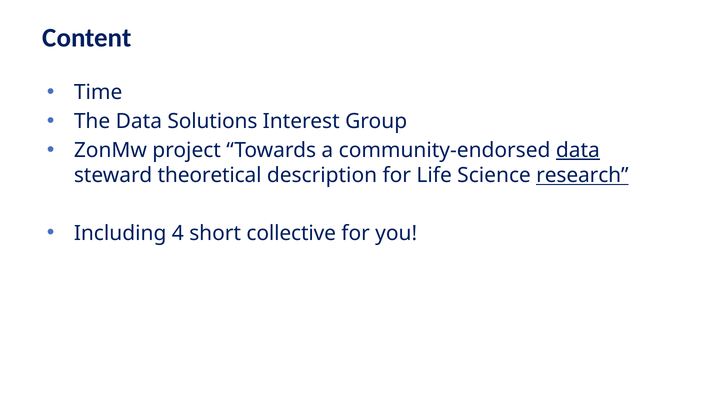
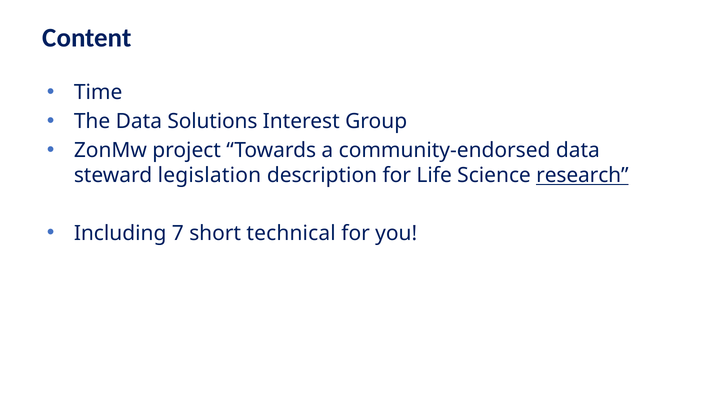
data at (578, 150) underline: present -> none
theoretical: theoretical -> legislation
4: 4 -> 7
collective: collective -> technical
